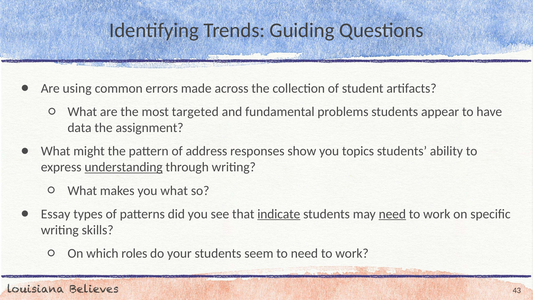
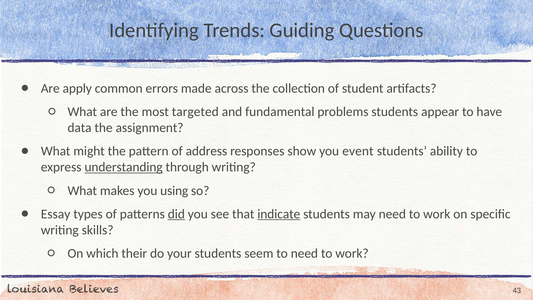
using: using -> apply
topics: topics -> event
you what: what -> using
did underline: none -> present
need at (392, 214) underline: present -> none
roles: roles -> their
